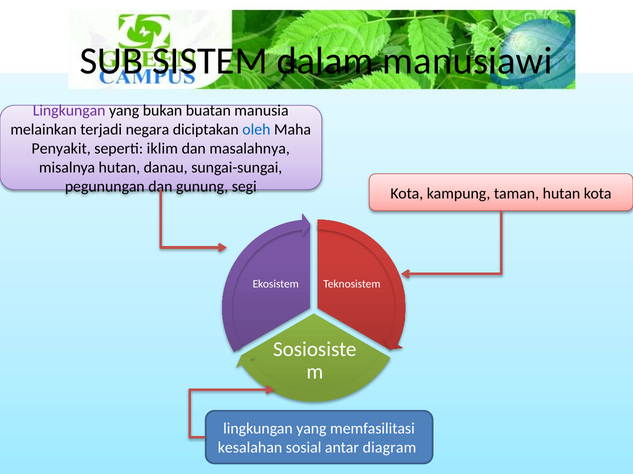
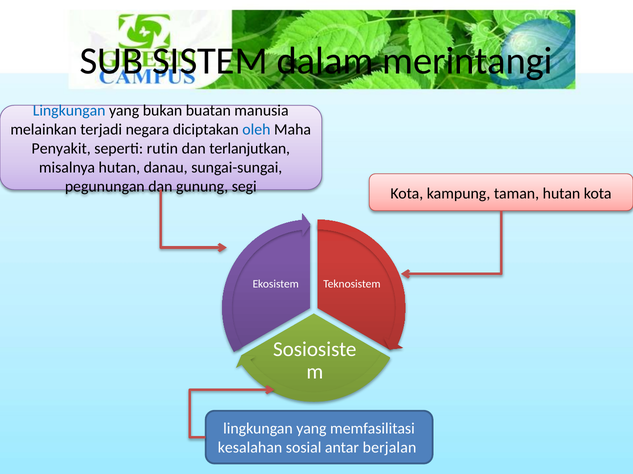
manusiawi: manusiawi -> merintangi
Lingkungan at (69, 111) colour: purple -> blue
iklim: iklim -> rutin
masalahnya: masalahnya -> terlanjutkan
diagram: diagram -> berjalan
